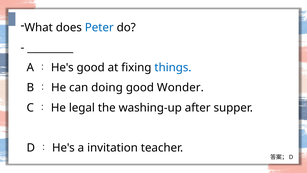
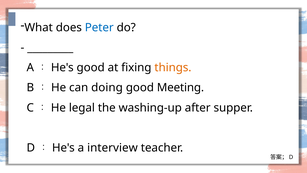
things colour: blue -> orange
Wonder: Wonder -> Meeting
invitation: invitation -> interview
